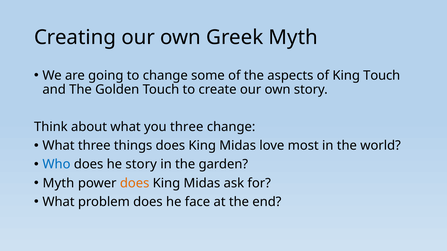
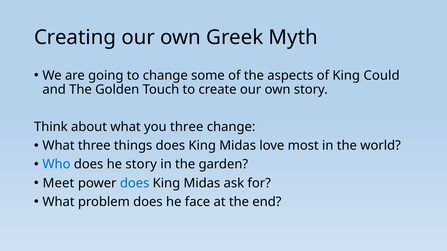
King Touch: Touch -> Could
Myth at (58, 183): Myth -> Meet
does at (135, 183) colour: orange -> blue
